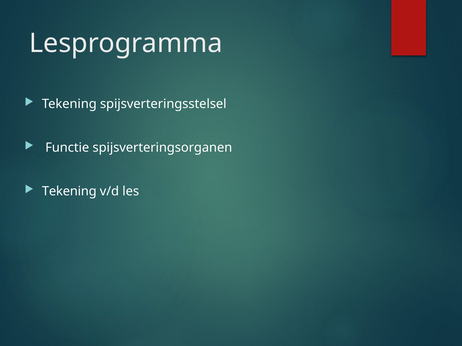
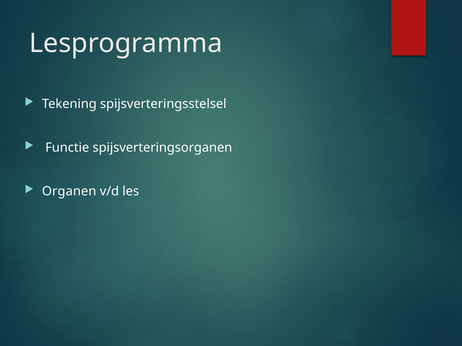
Tekening at (69, 191): Tekening -> Organen
